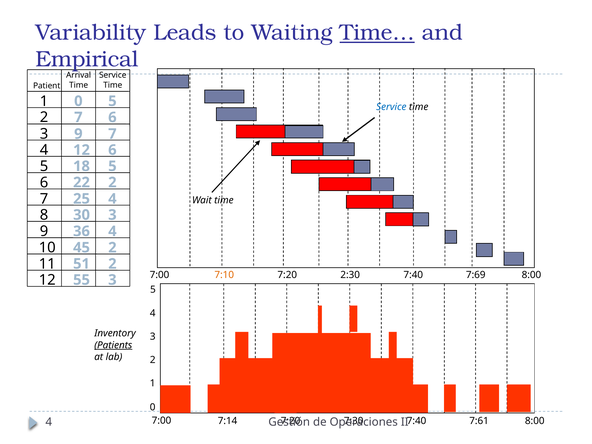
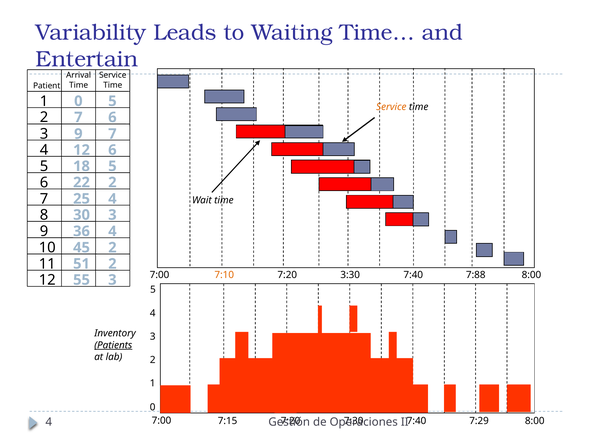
Time… underline: present -> none
Empirical: Empirical -> Entertain
Service at (391, 107) colour: blue -> orange
2:30: 2:30 -> 3:30
7:69: 7:69 -> 7:88
7:14: 7:14 -> 7:15
7:61: 7:61 -> 7:29
